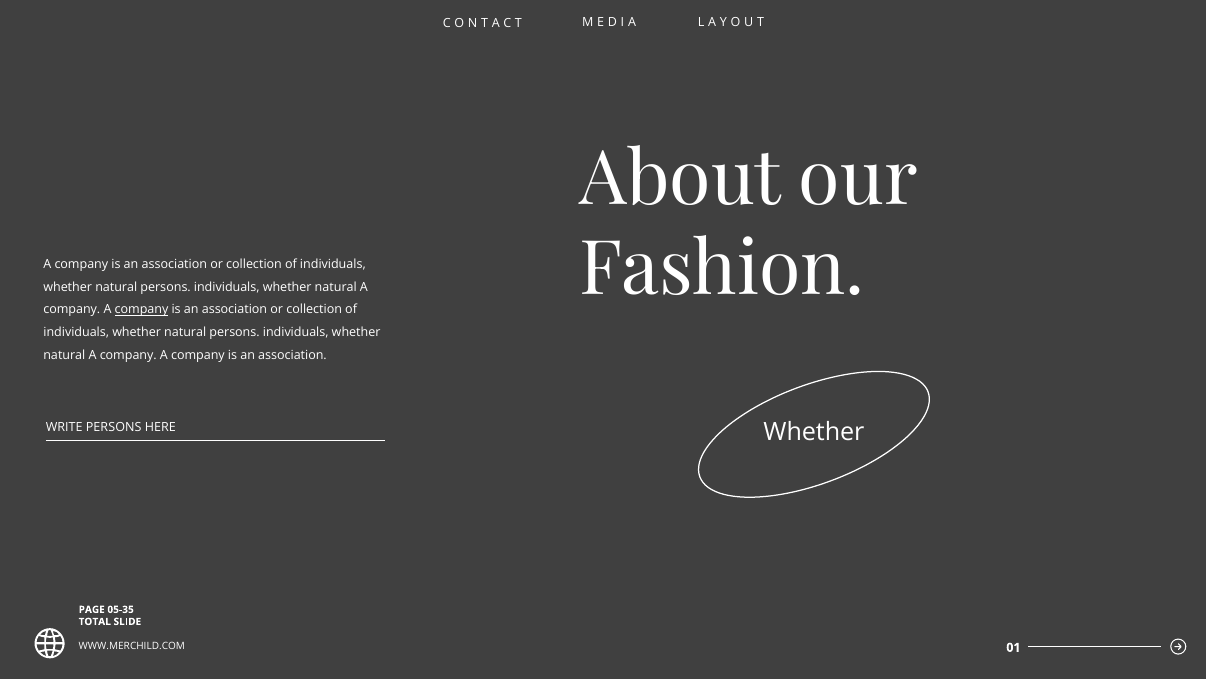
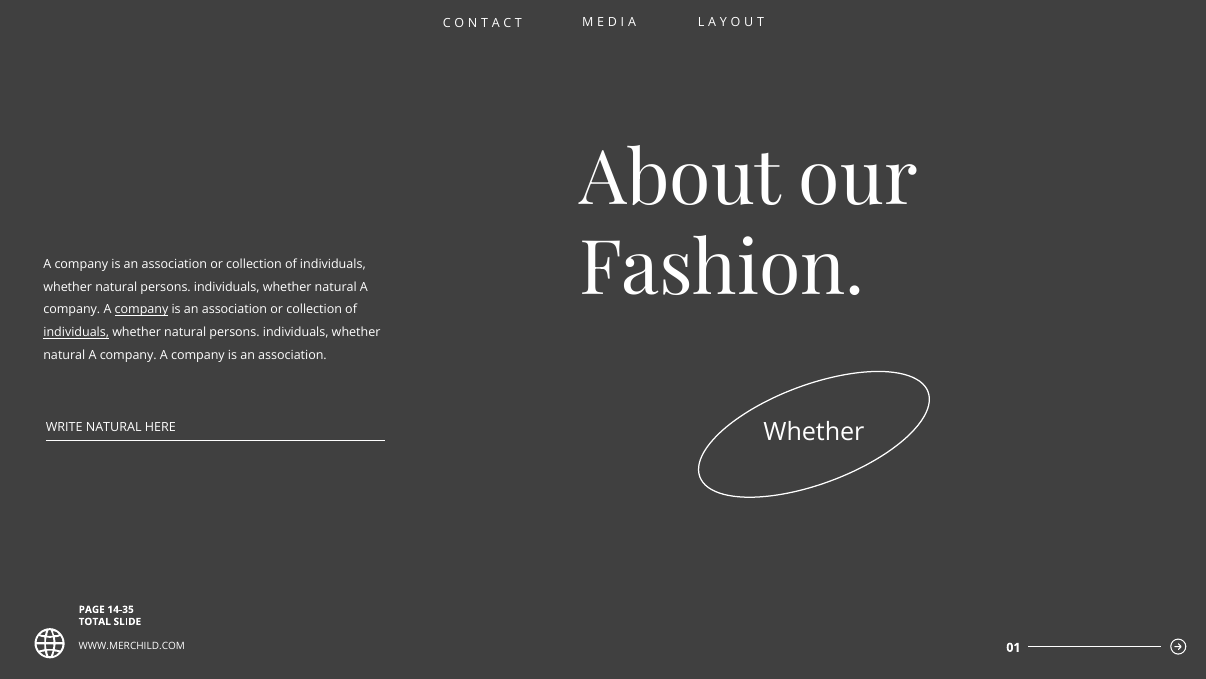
individuals at (76, 332) underline: none -> present
WRITE PERSONS: PERSONS -> NATURAL
05-35: 05-35 -> 14-35
